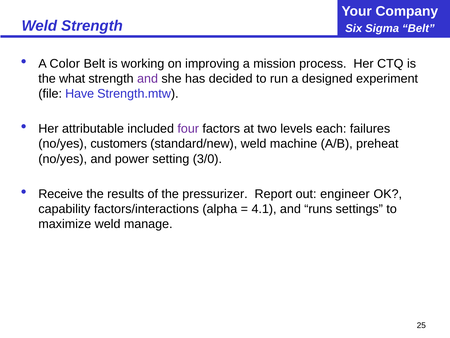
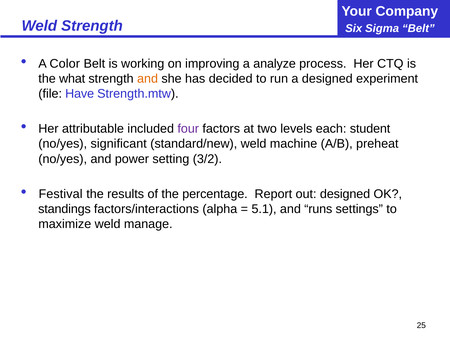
mission: mission -> analyze
and at (148, 79) colour: purple -> orange
failures: failures -> student
customers: customers -> significant
3/0: 3/0 -> 3/2
Receive: Receive -> Festival
pressurizer: pressurizer -> percentage
out engineer: engineer -> designed
capability: capability -> standings
4.1: 4.1 -> 5.1
